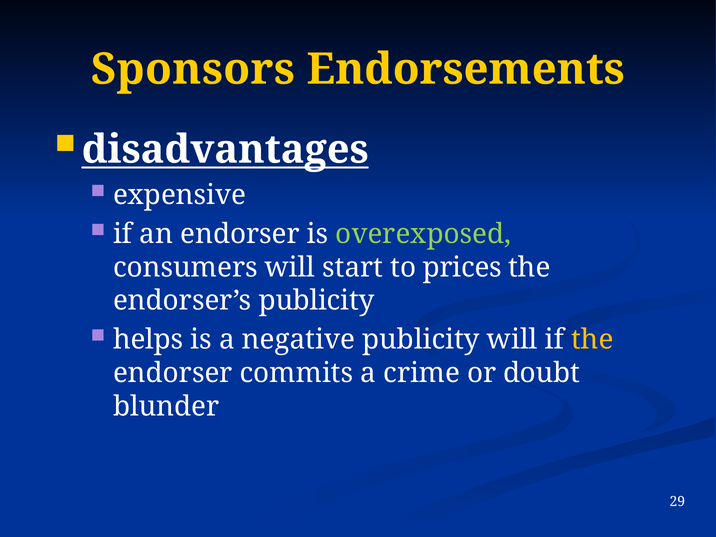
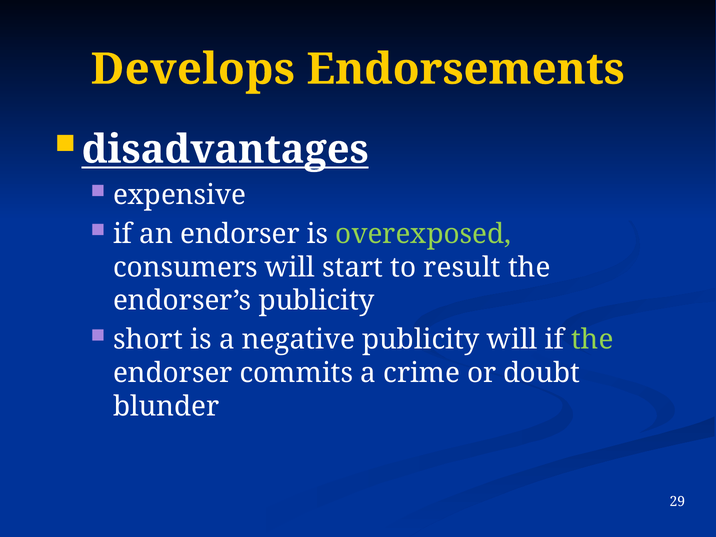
Sponsors: Sponsors -> Develops
prices: prices -> result
helps: helps -> short
the at (592, 340) colour: yellow -> light green
